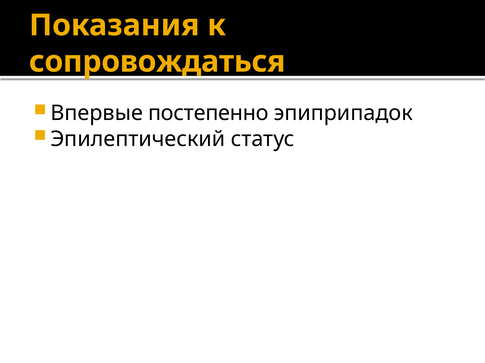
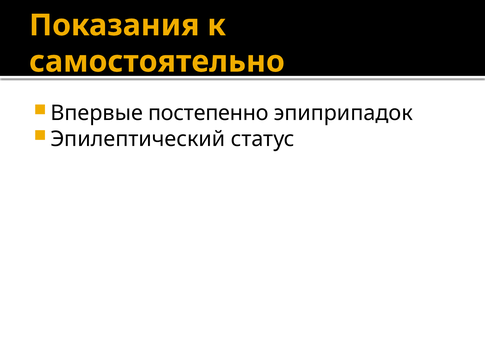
сопровождаться: сопровождаться -> самостоятельно
